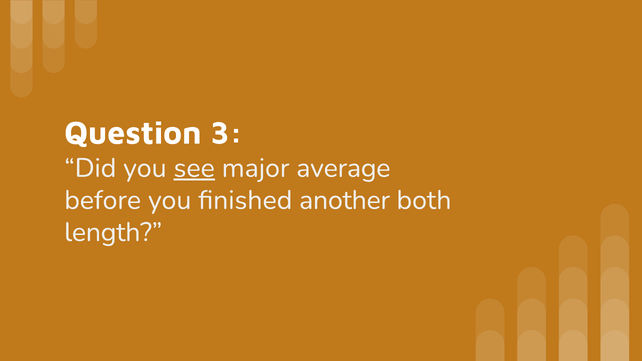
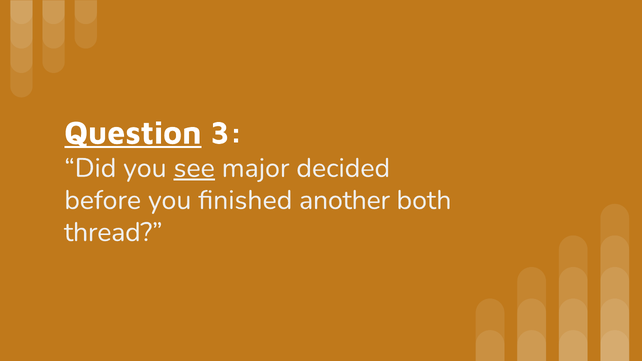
Question underline: none -> present
average: average -> decided
length: length -> thread
